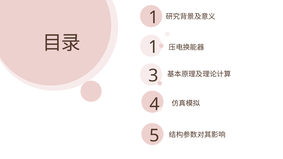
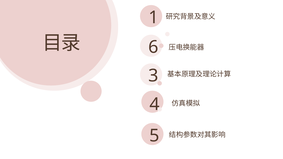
1 at (153, 47): 1 -> 6
